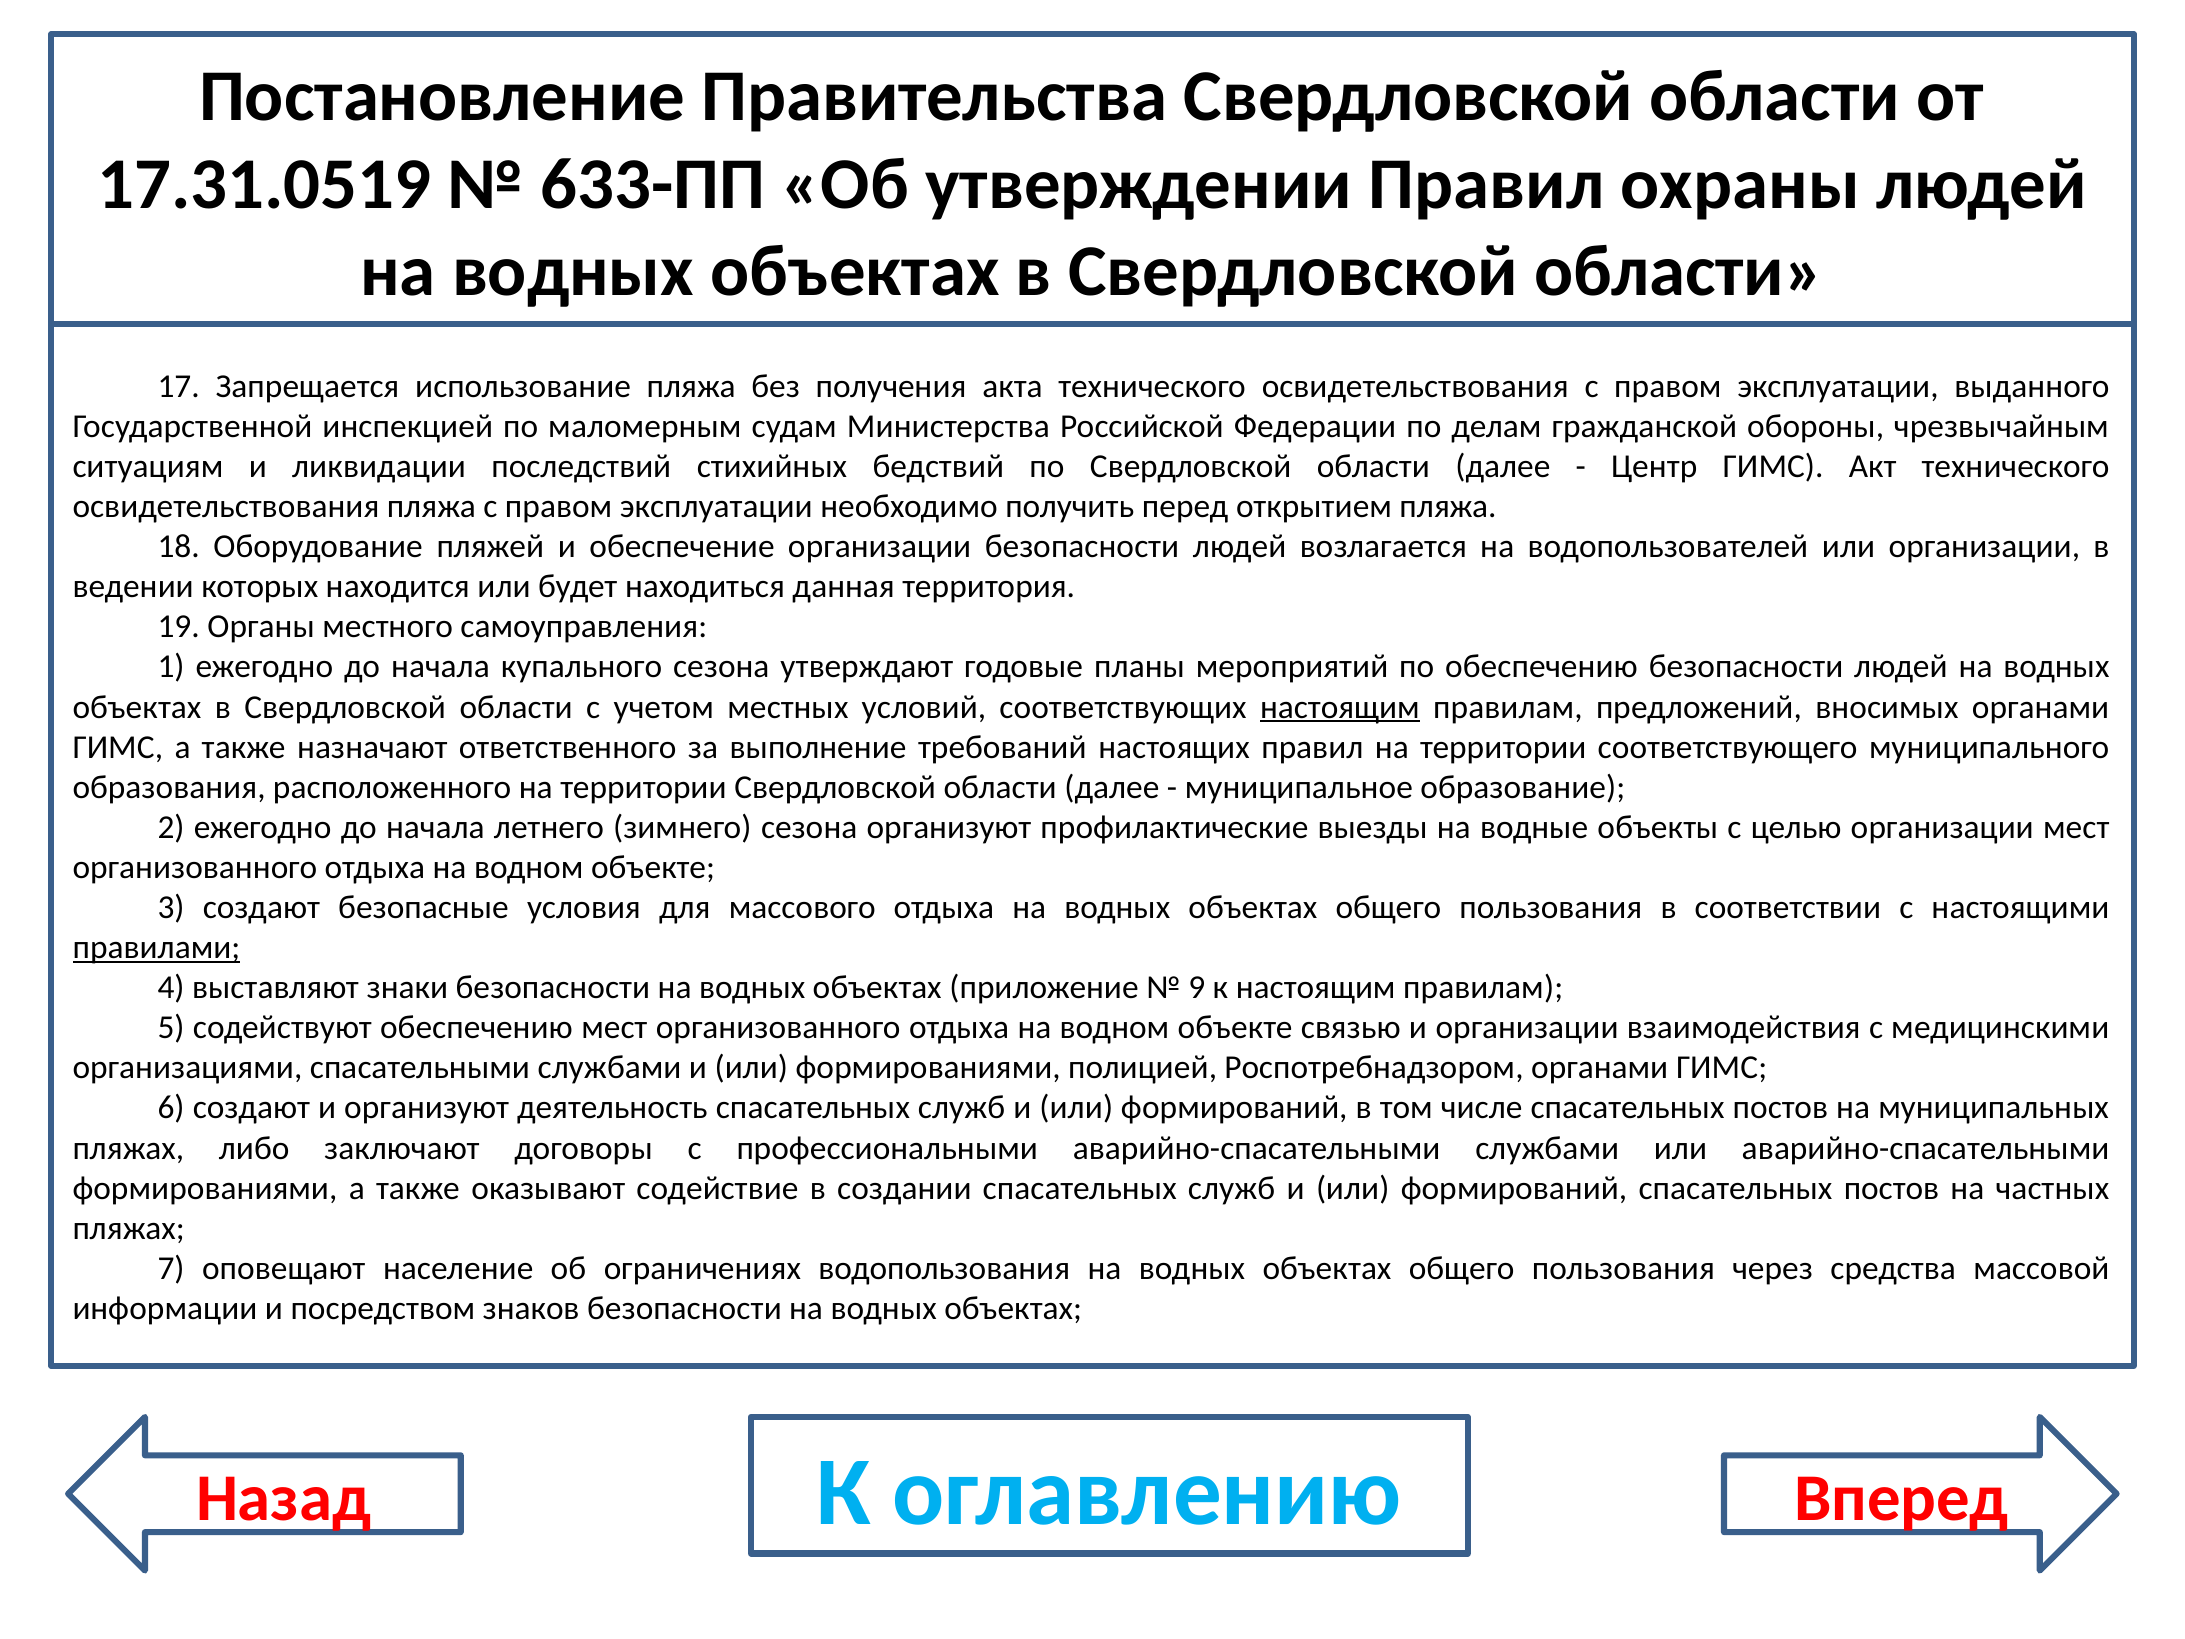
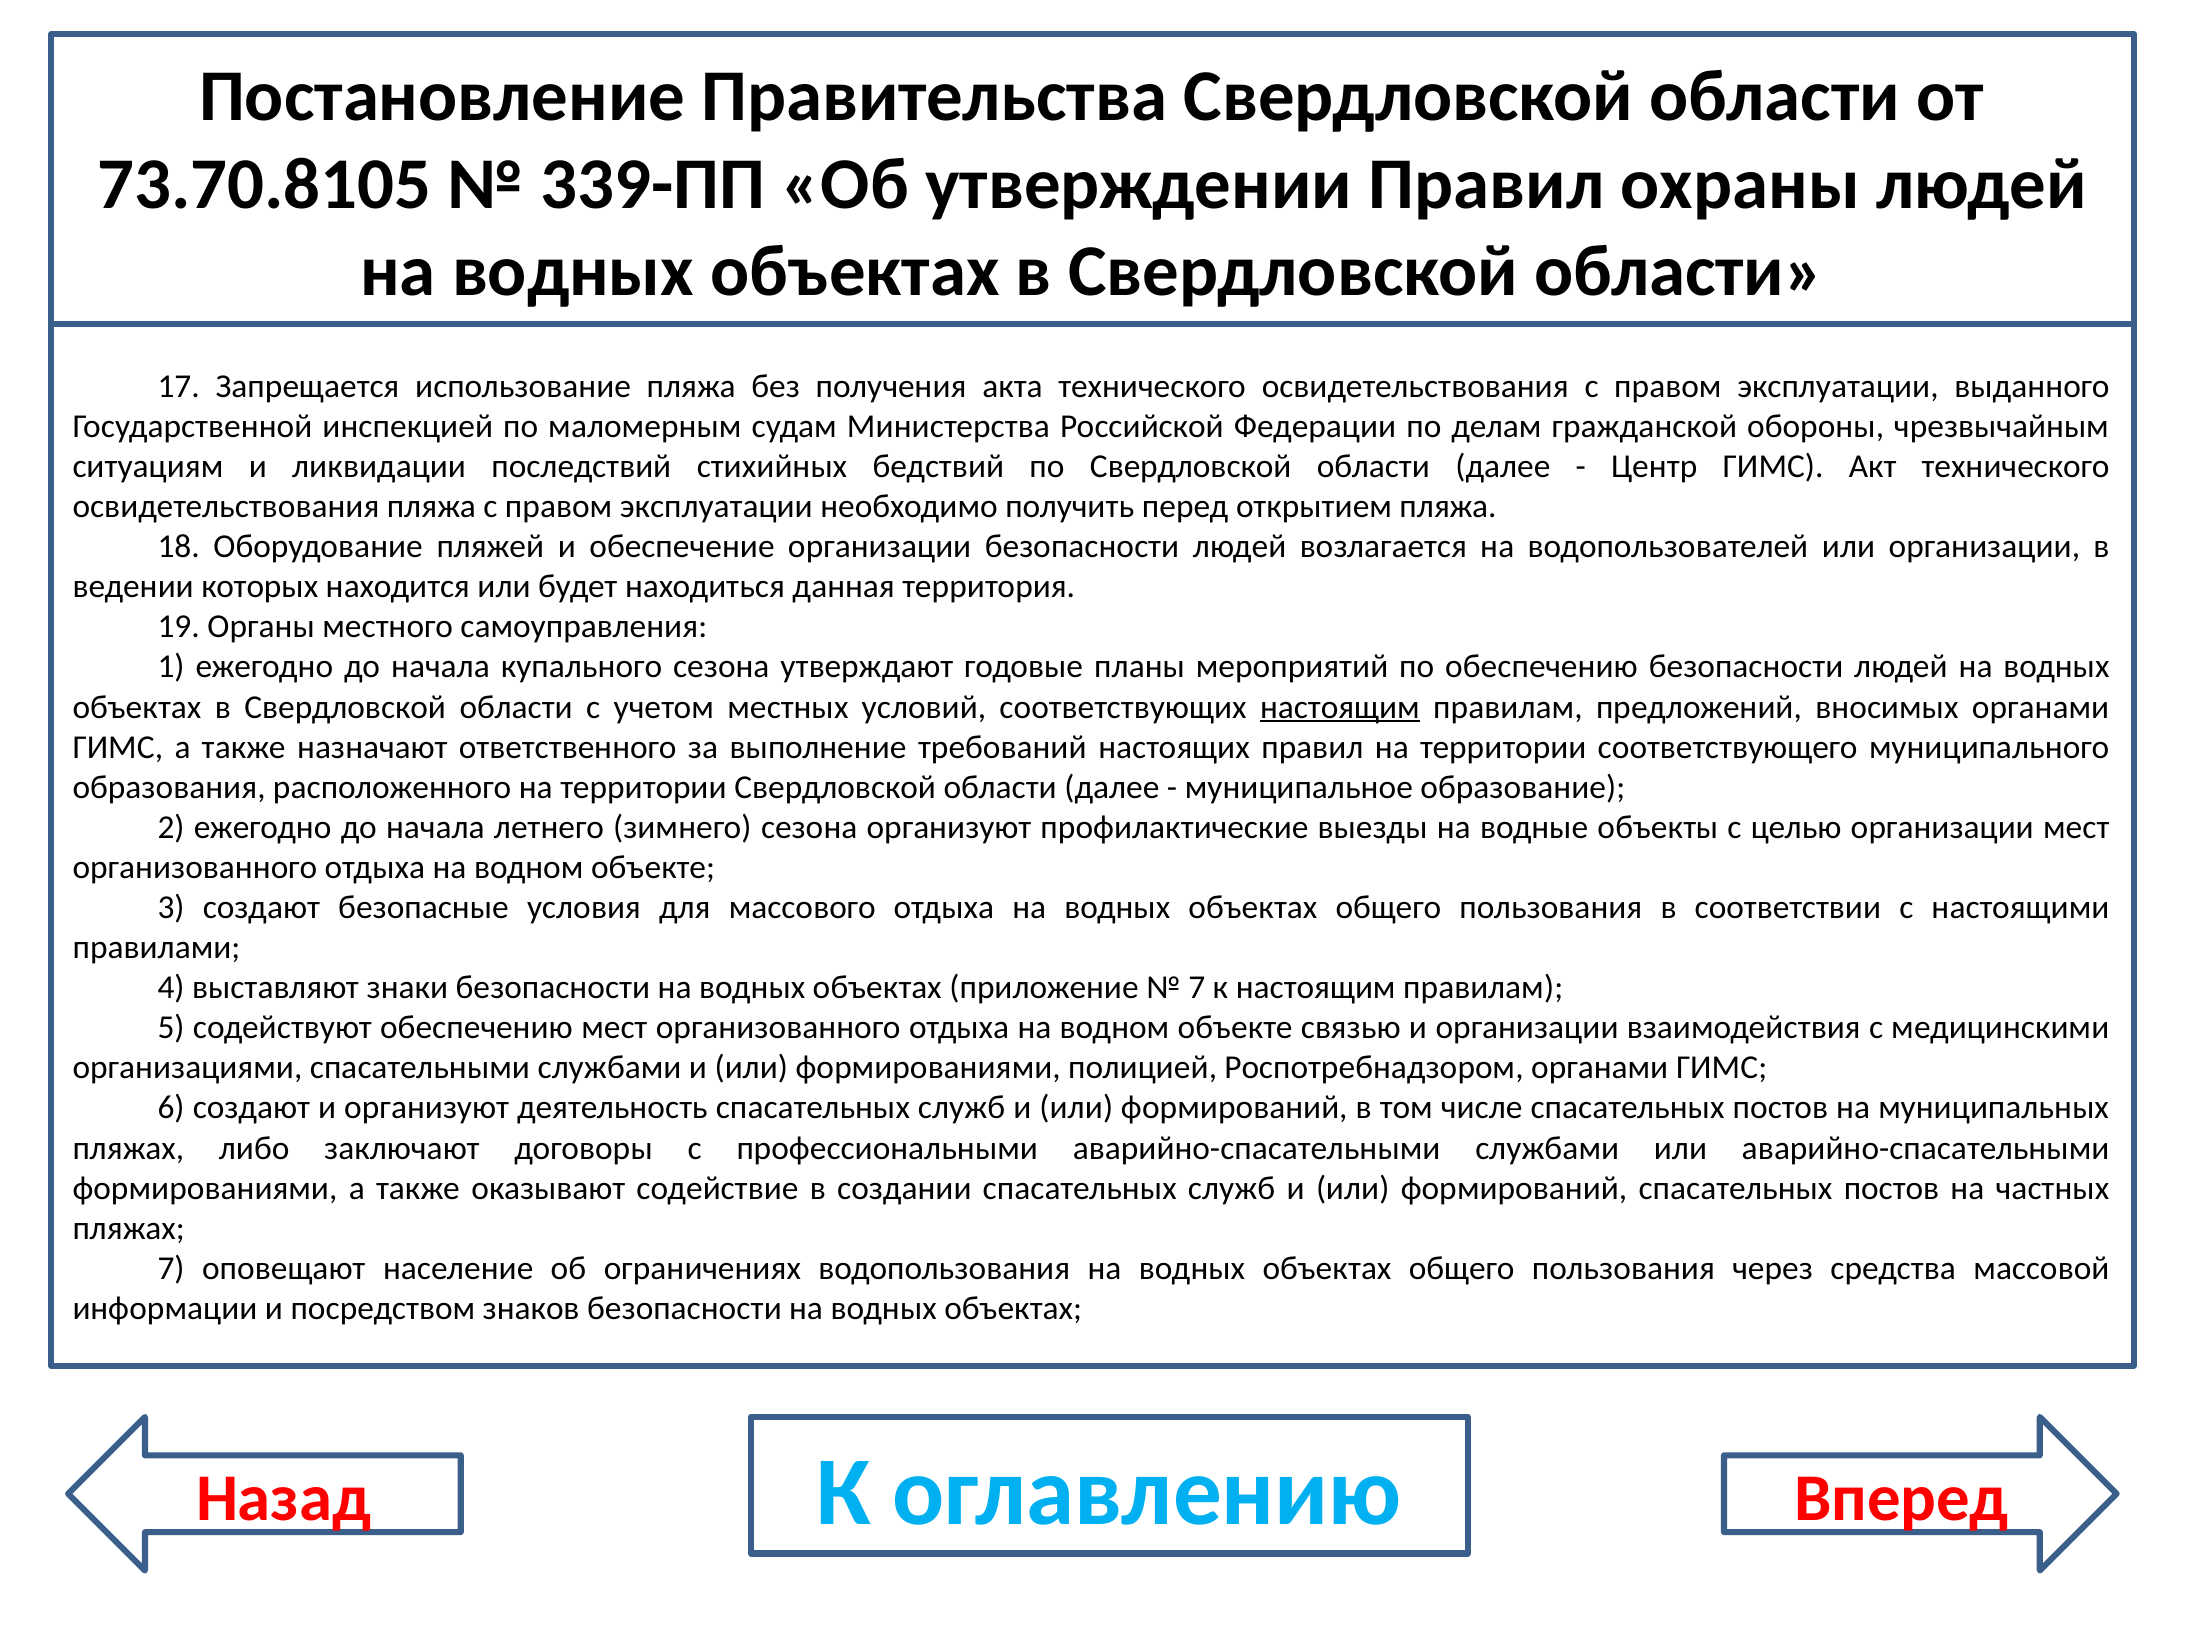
17.31.0519: 17.31.0519 -> 73.70.8105
633-ПП: 633-ПП -> 339-ПП
правилами underline: present -> none
9 at (1197, 988): 9 -> 7
